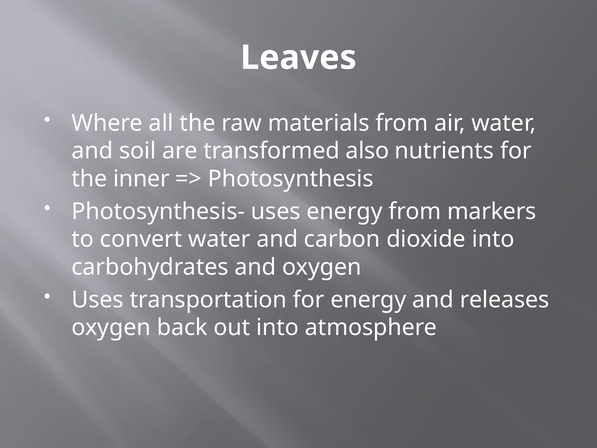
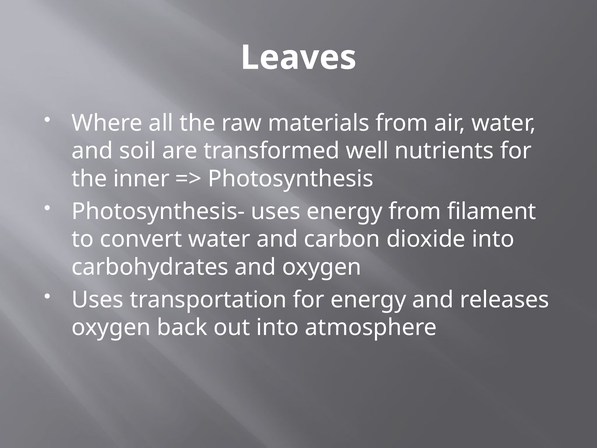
also: also -> well
markers: markers -> filament
